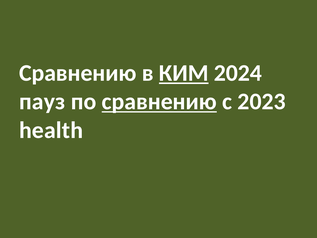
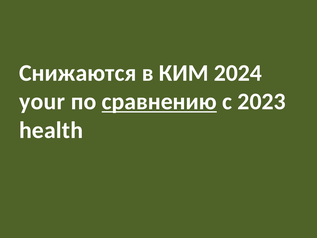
Сравнению at (78, 73): Сравнению -> Снижаются
КИМ underline: present -> none
пауз: пауз -> your
